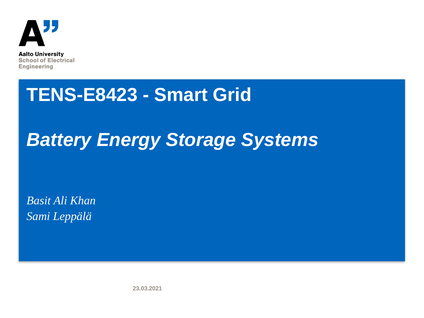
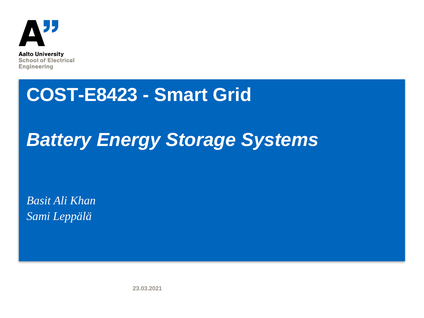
TENS-E8423: TENS-E8423 -> COST-E8423
